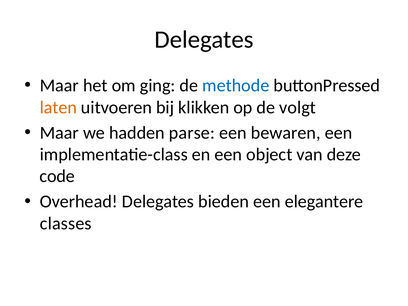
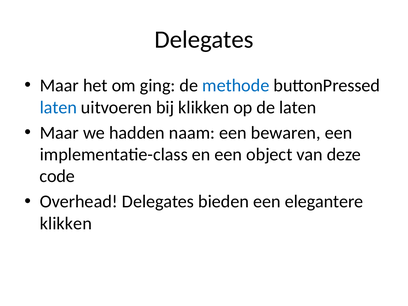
laten at (58, 107) colour: orange -> blue
de volgt: volgt -> laten
parse: parse -> naam
classes at (66, 223): classes -> klikken
